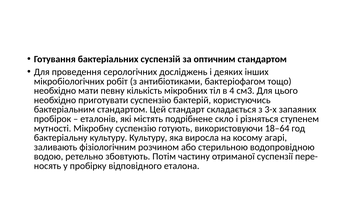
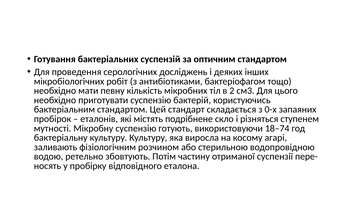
4: 4 -> 2
3-х: 3-х -> 0-х
18–64: 18–64 -> 18–74
